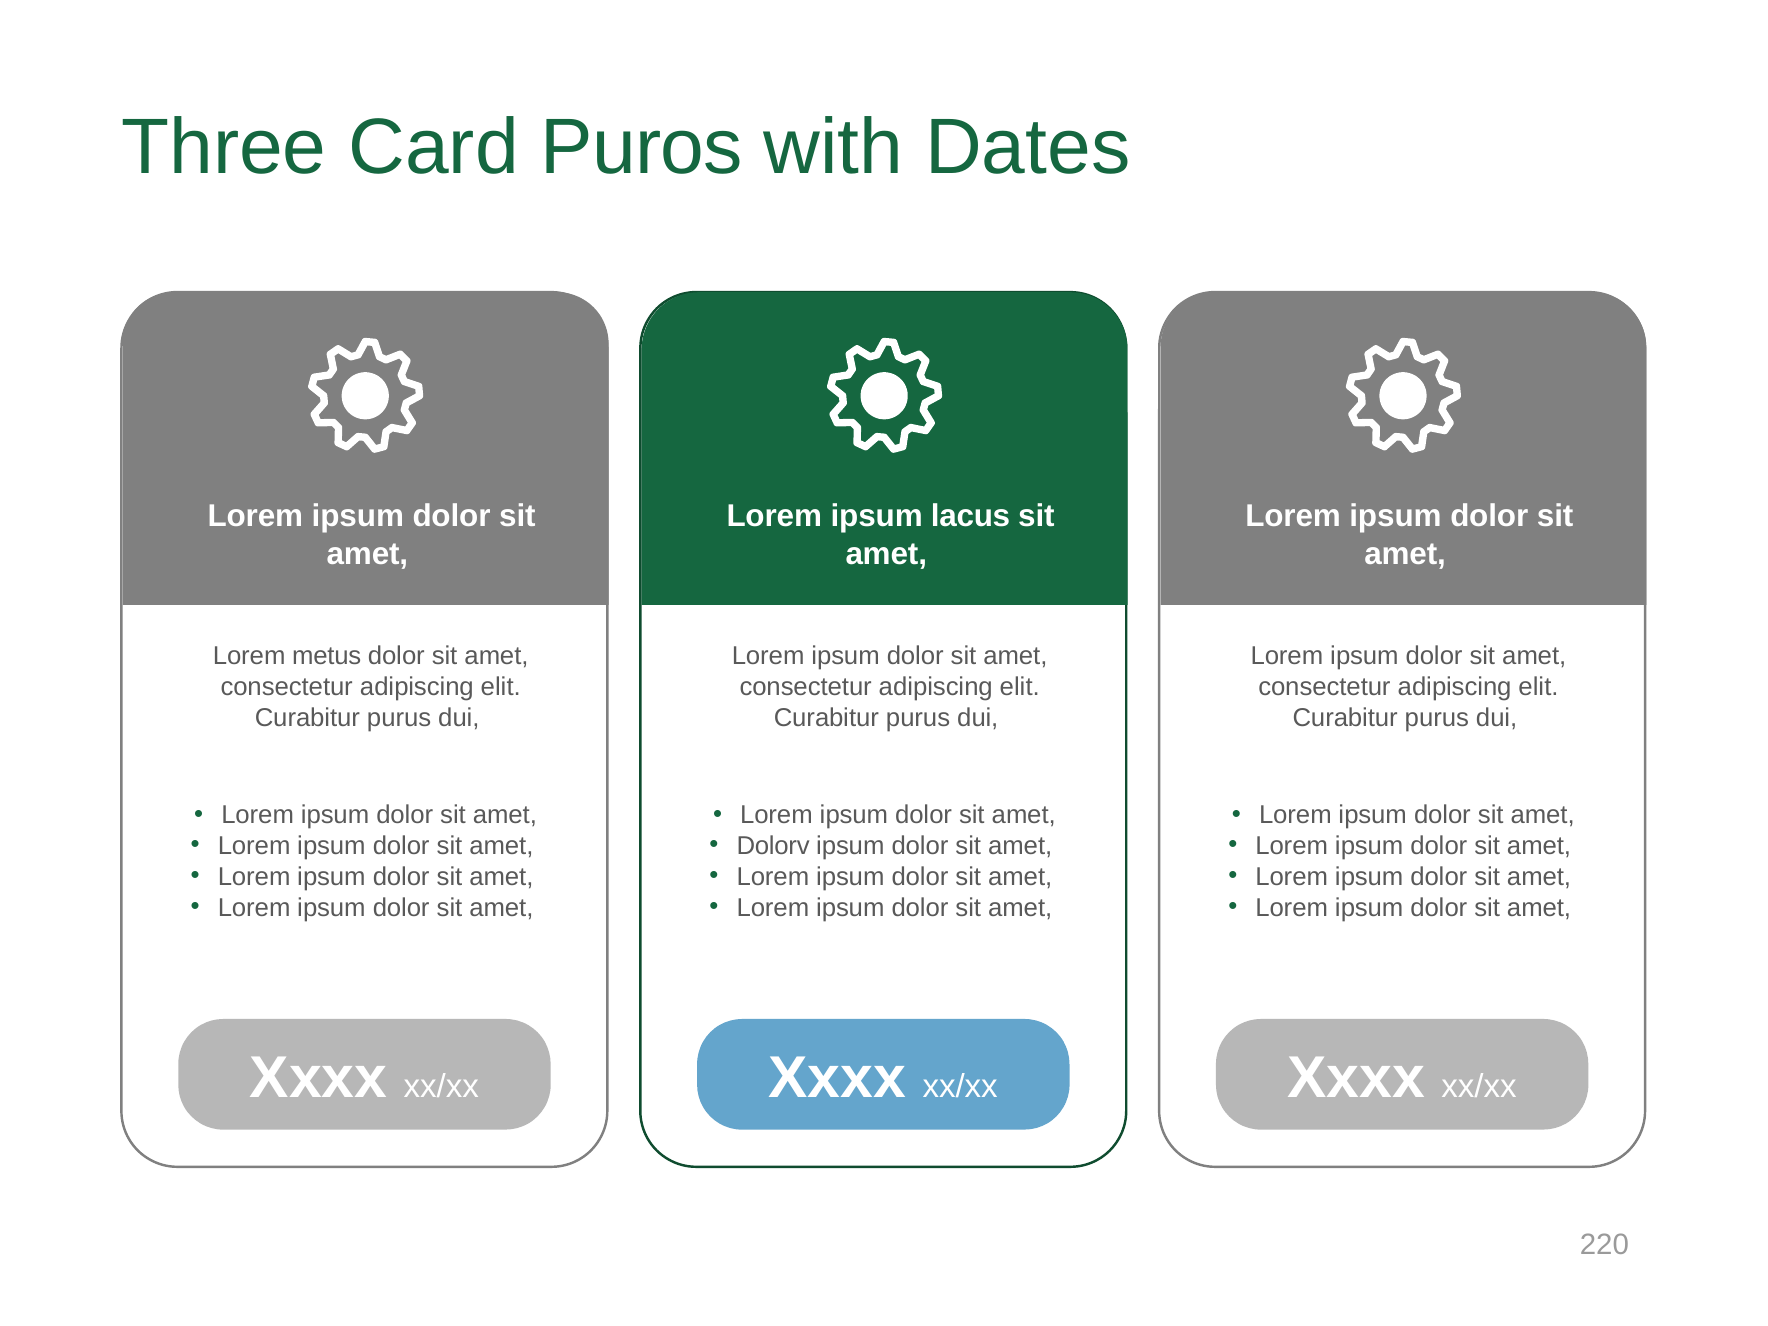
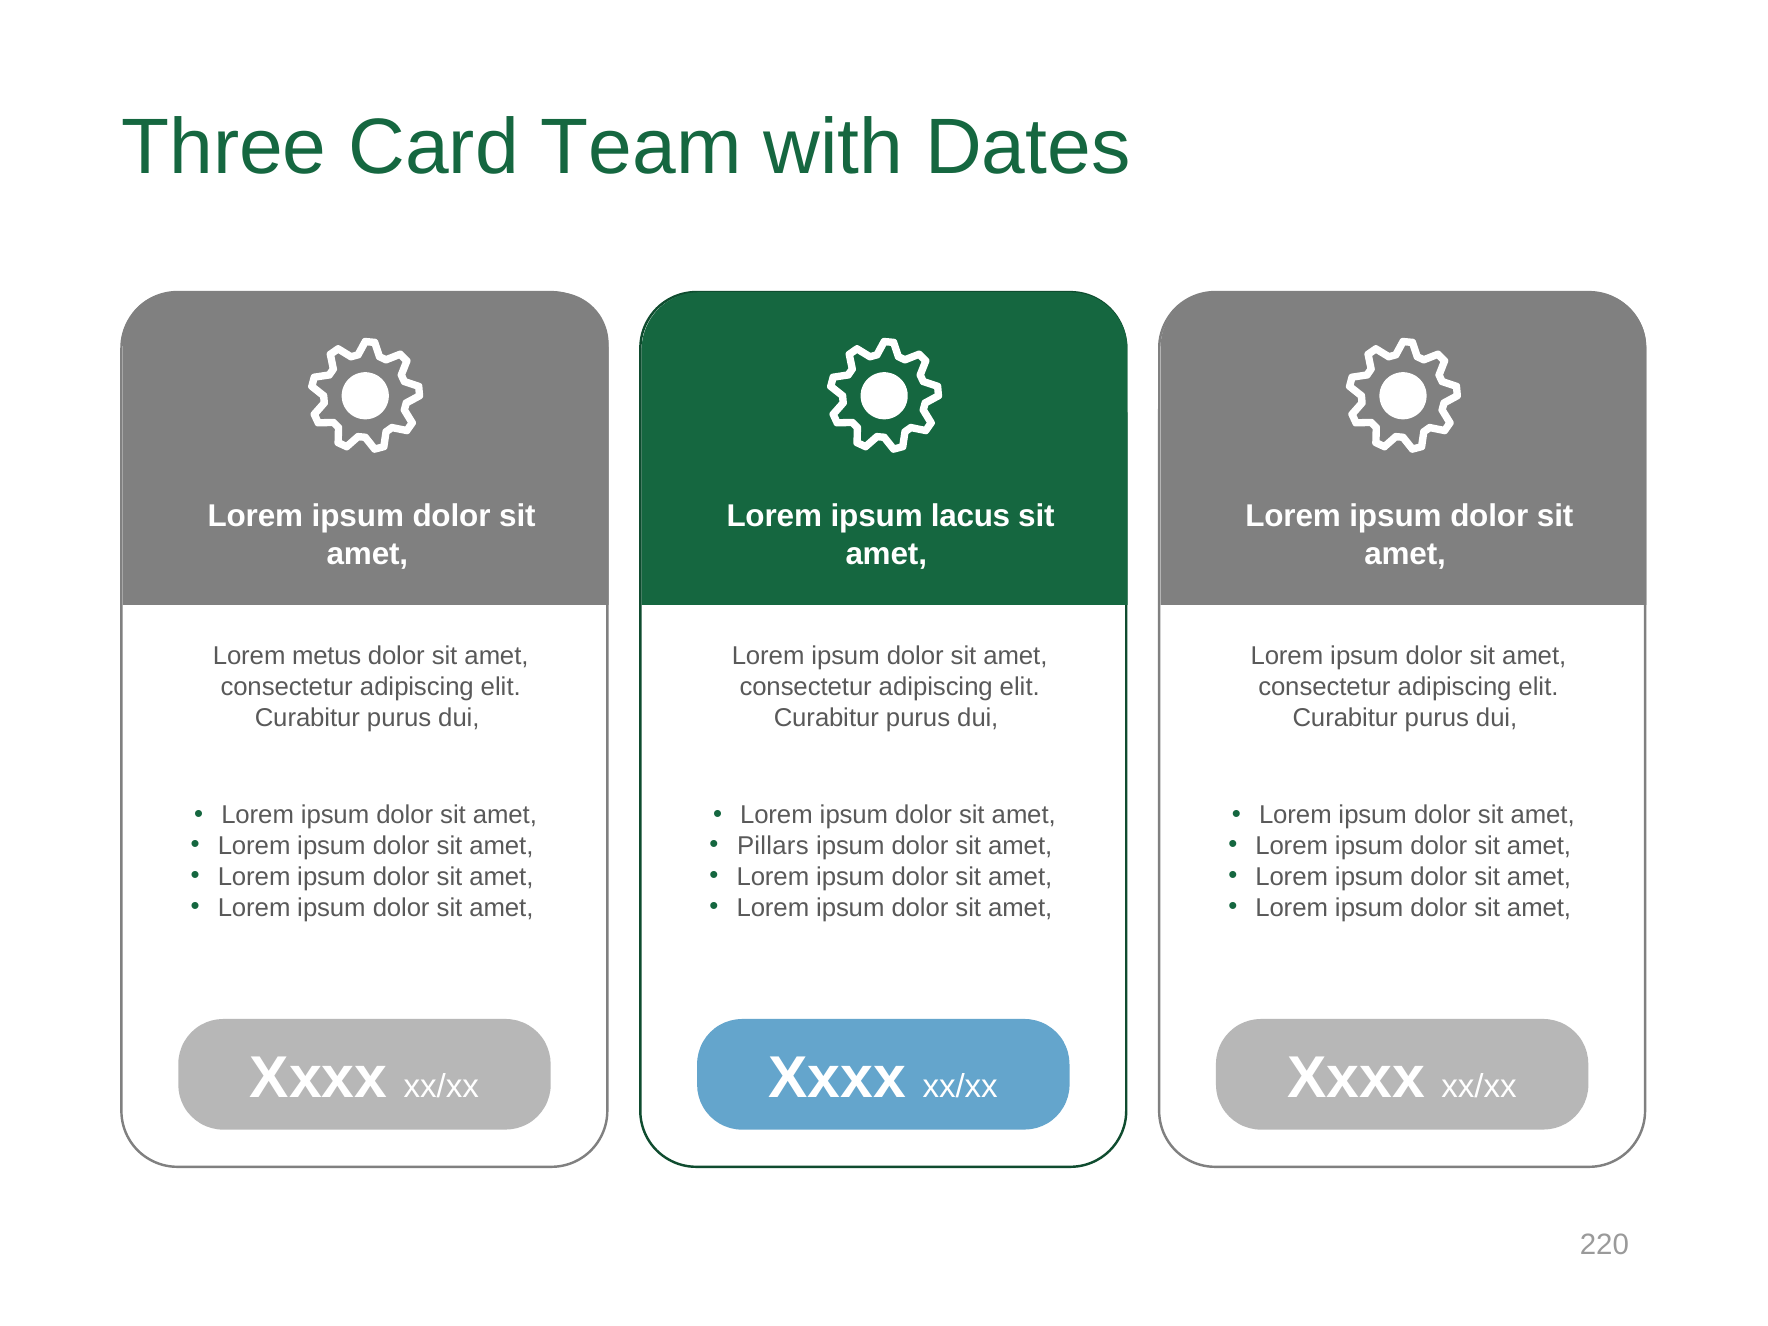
Puros: Puros -> Team
Dolorv: Dolorv -> Pillars
